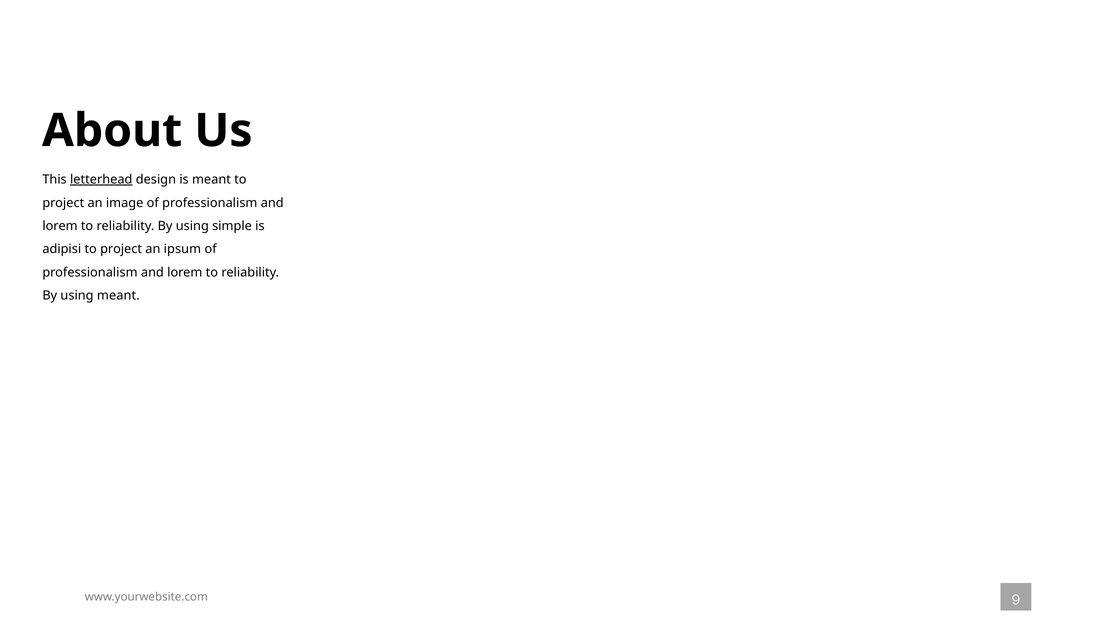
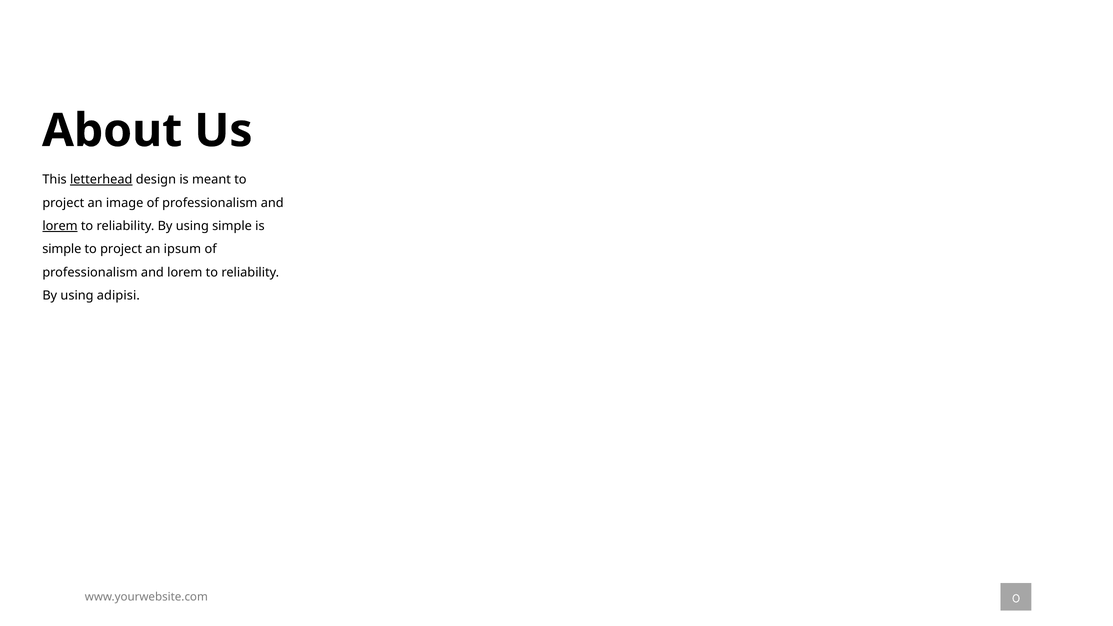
lorem at (60, 226) underline: none -> present
adipisi at (62, 249): adipisi -> simple
using meant: meant -> adipisi
9: 9 -> 0
